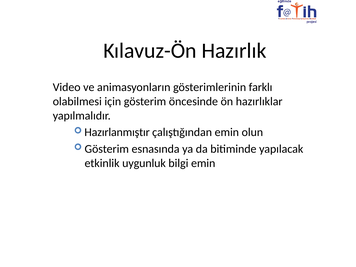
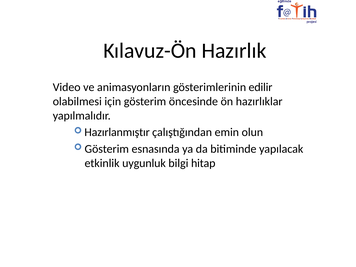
farklı: farklı -> edilir
bilgi emin: emin -> hitap
